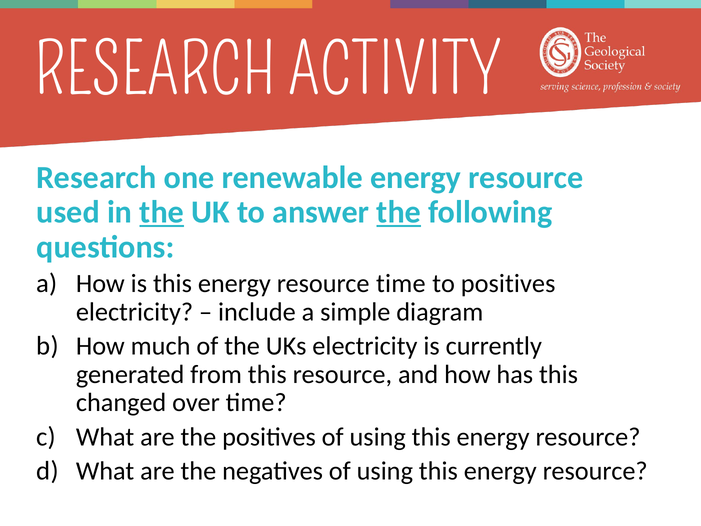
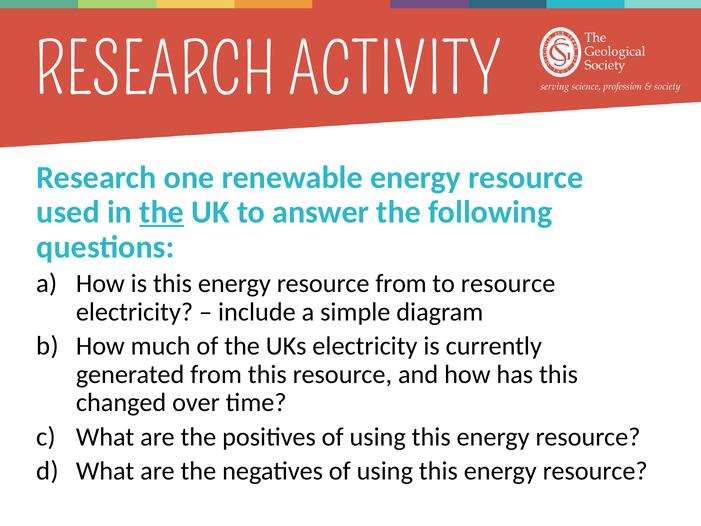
the at (399, 212) underline: present -> none
resource time: time -> from
to positives: positives -> resource
